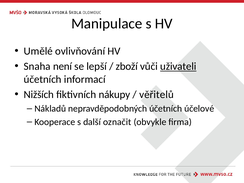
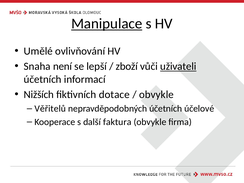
Manipulace underline: none -> present
nákupy: nákupy -> dotace
věřitelů at (156, 95): věřitelů -> obvykle
Nákladů: Nákladů -> Věřitelů
označit: označit -> faktura
